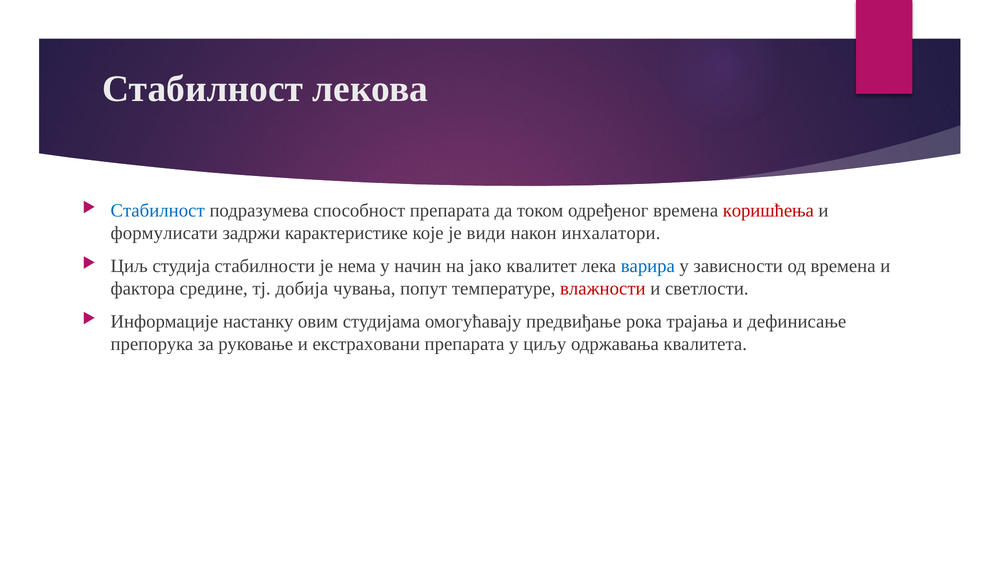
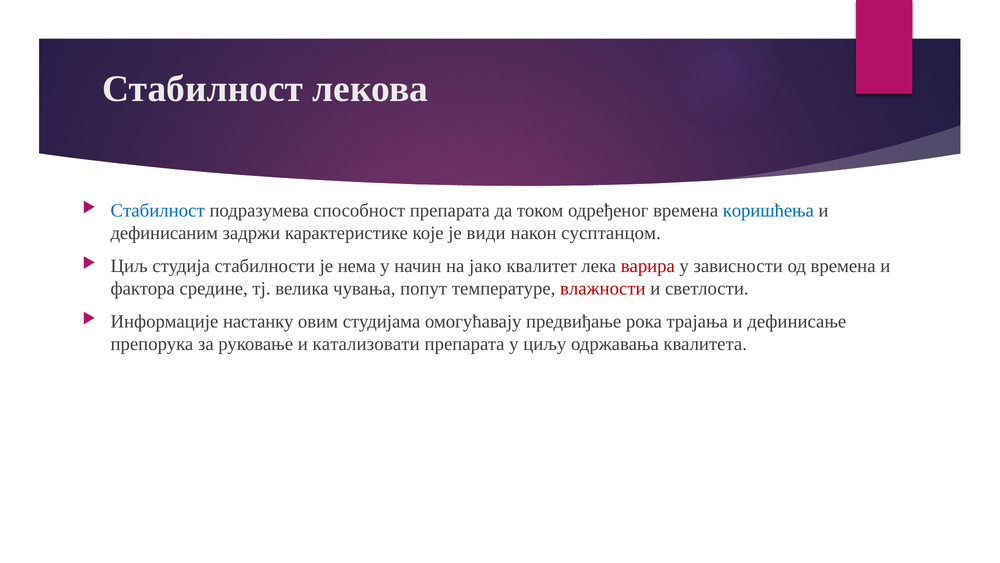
коришћења colour: red -> blue
формулисати: формулисати -> дефинисаним
инхалатори: инхалатори -> сусптанцом
варира colour: blue -> red
добија: добија -> велика
екстраховани: екстраховани -> катализовати
